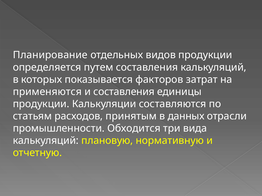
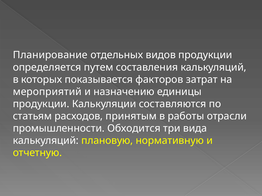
применяются: применяются -> мероприятий
и составления: составления -> назначению
данных: данных -> работы
